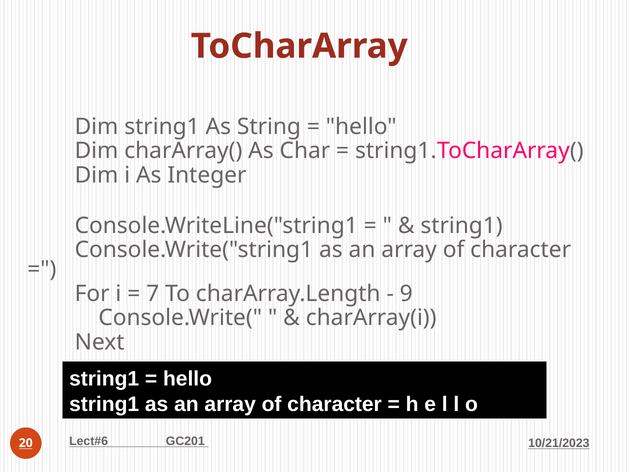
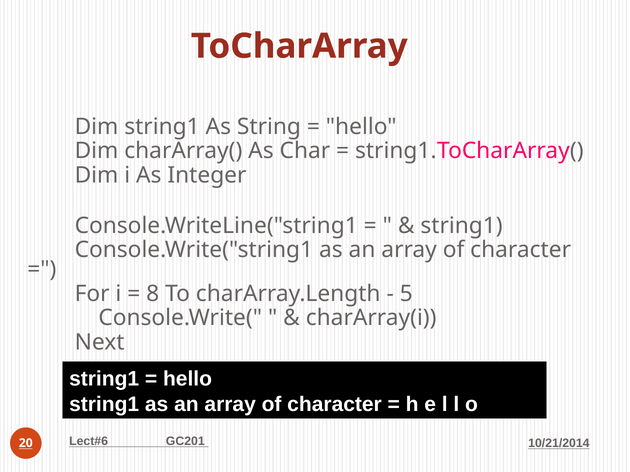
7: 7 -> 8
9: 9 -> 5
10/21/2023: 10/21/2023 -> 10/21/2014
